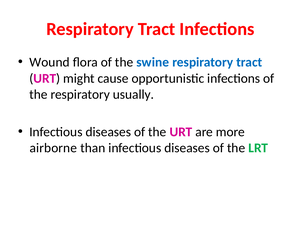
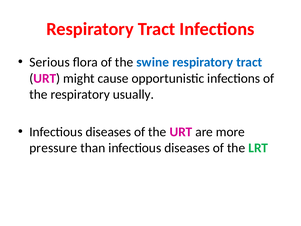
Wound: Wound -> Serious
airborne: airborne -> pressure
